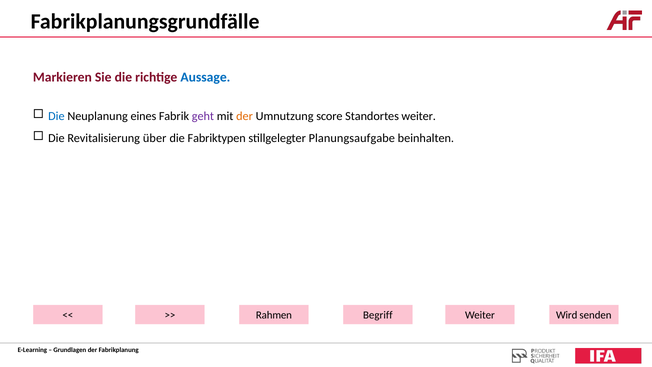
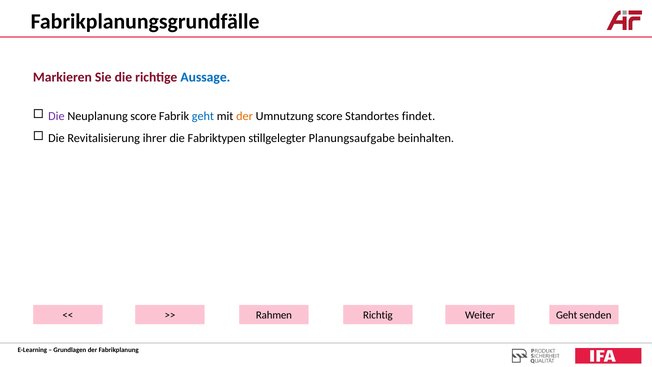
Die at (56, 116) colour: blue -> purple
Neuplanung eines: eines -> score
geht at (203, 116) colour: purple -> blue
Standortes weiter: weiter -> findet
über: über -> ihrer
Begriff: Begriff -> Richtig
Wird at (567, 315): Wird -> Geht
